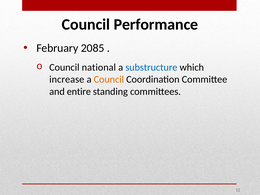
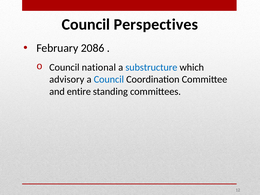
Performance: Performance -> Perspectives
2085: 2085 -> 2086
increase: increase -> advisory
Council at (109, 79) colour: orange -> blue
